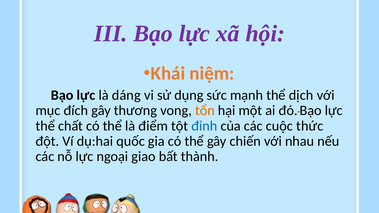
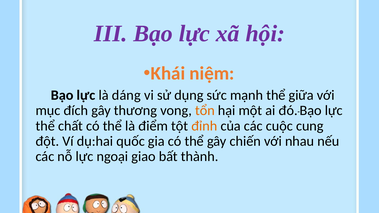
dịch: dịch -> giữa
đỉnh colour: blue -> orange
thức: thức -> cung
